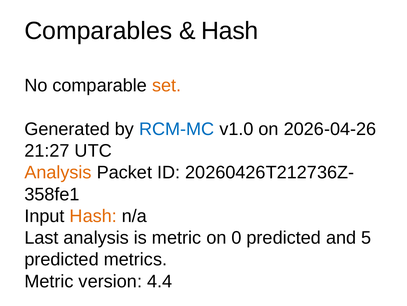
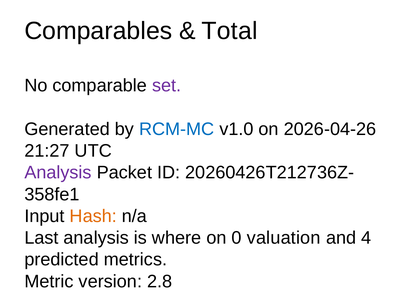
Hash at (230, 31): Hash -> Total
set colour: orange -> purple
Analysis at (58, 172) colour: orange -> purple
is metric: metric -> where
0 predicted: predicted -> valuation
5: 5 -> 4
4.4: 4.4 -> 2.8
